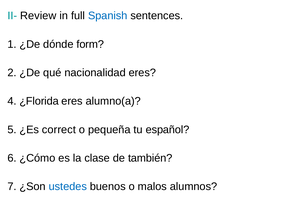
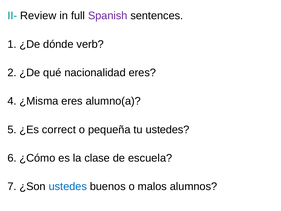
Spanish colour: blue -> purple
form: form -> verb
¿Florida: ¿Florida -> ¿Misma
tu español: español -> ustedes
también: también -> escuela
